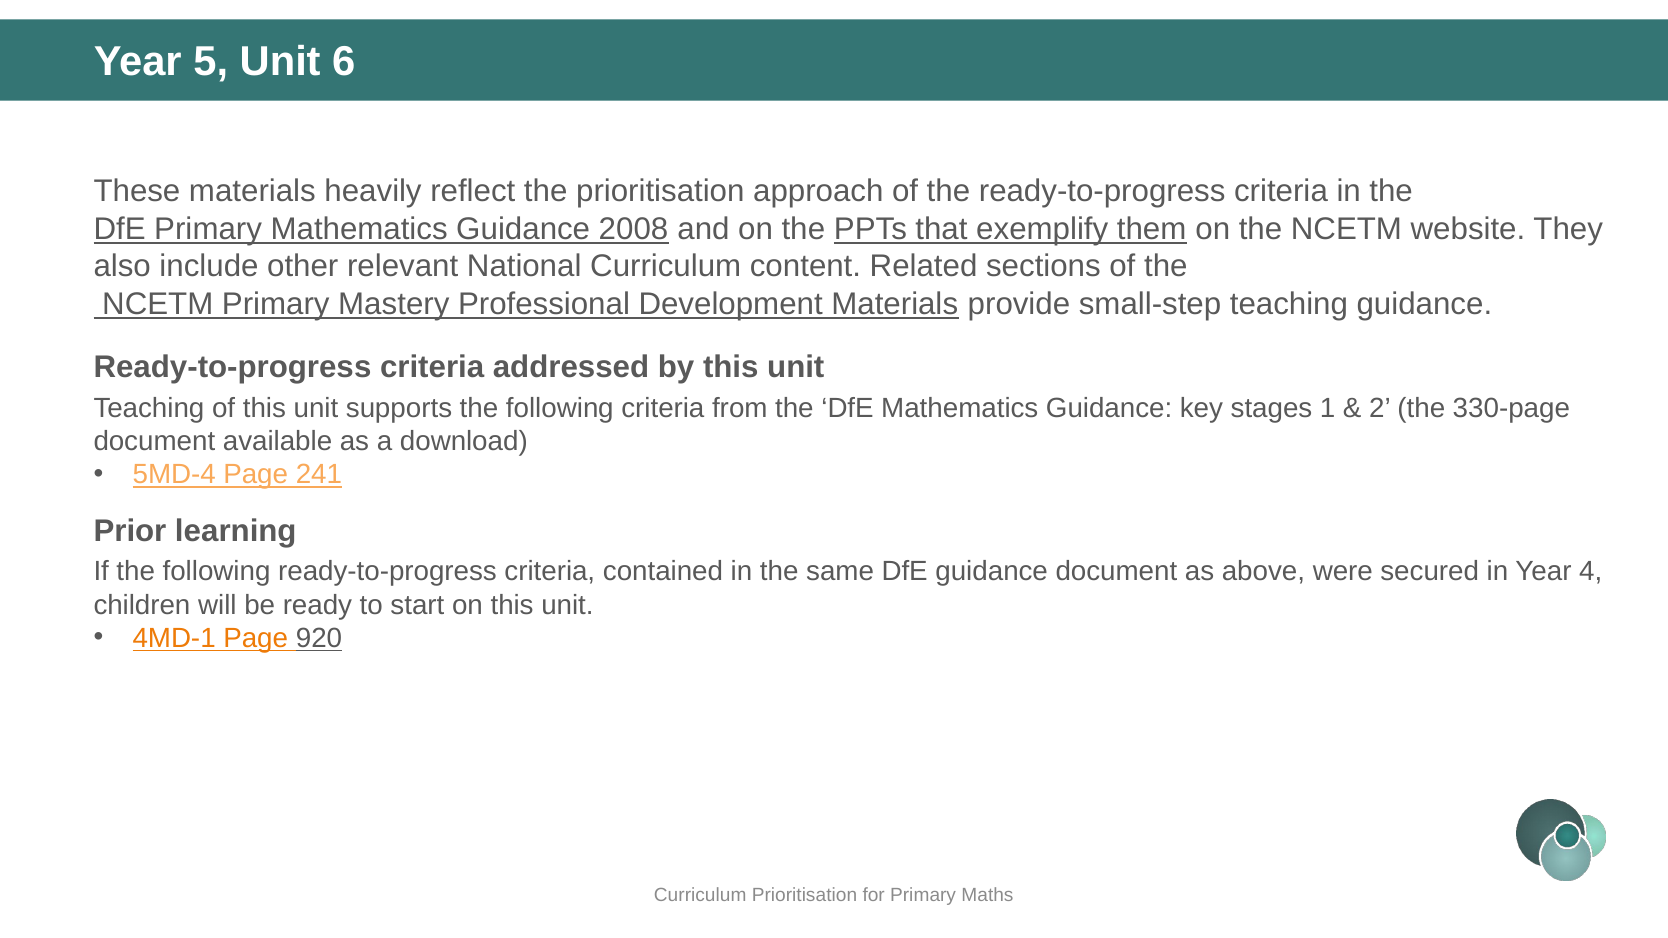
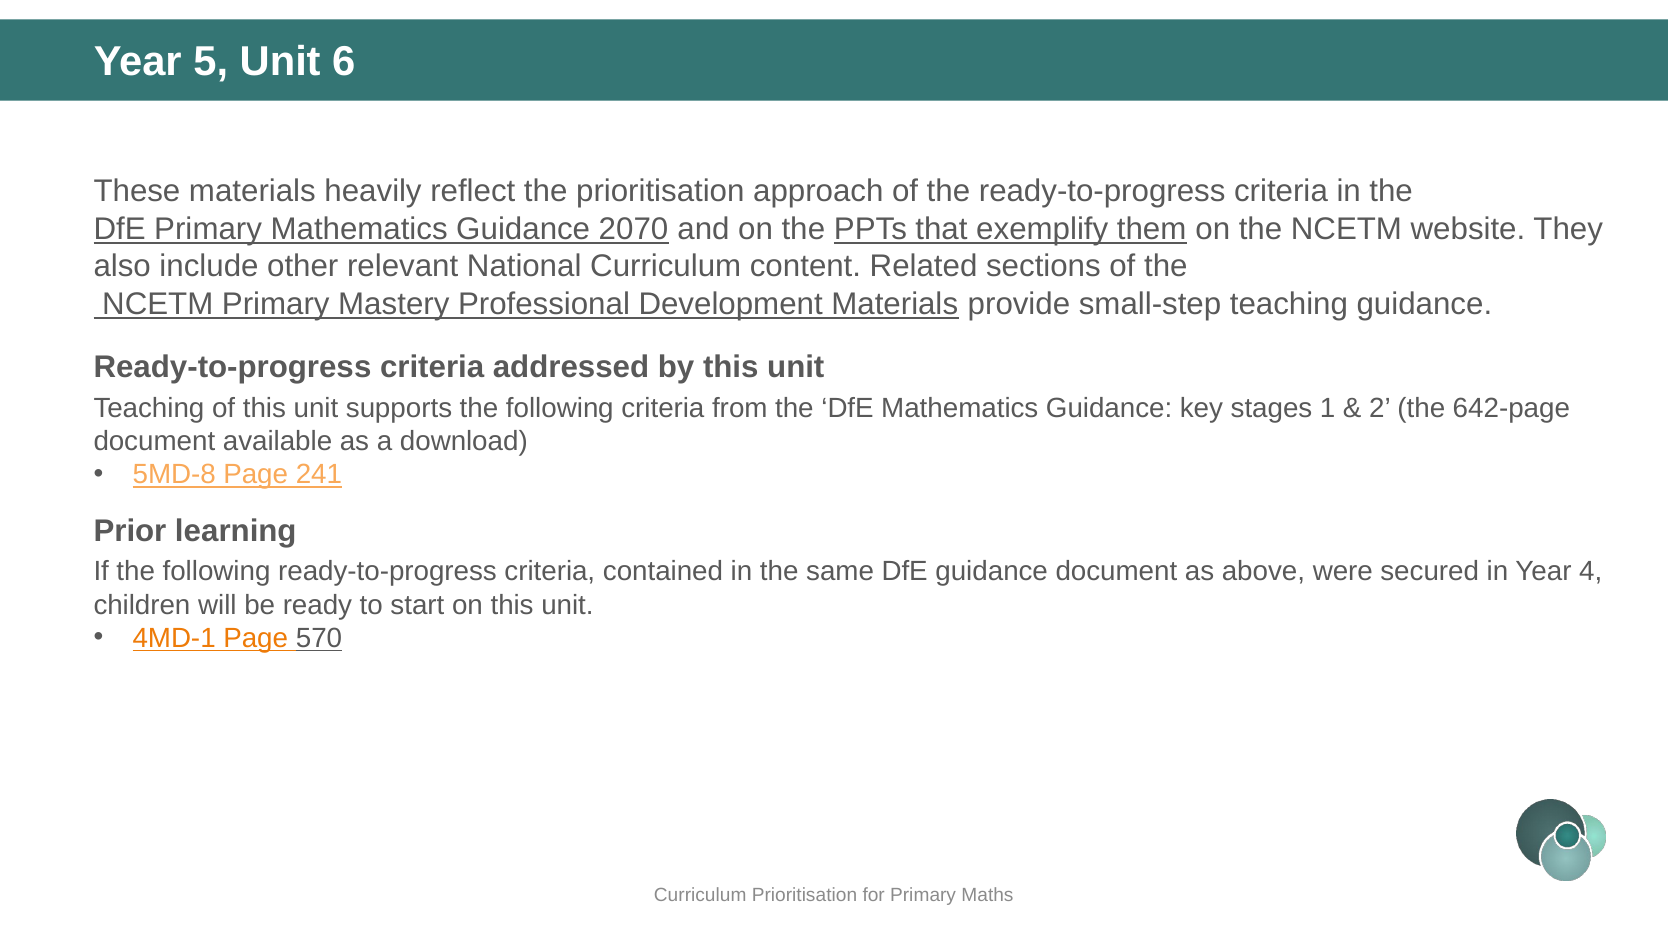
2008: 2008 -> 2070
330-page: 330-page -> 642-page
5MD-4: 5MD-4 -> 5MD-8
920: 920 -> 570
